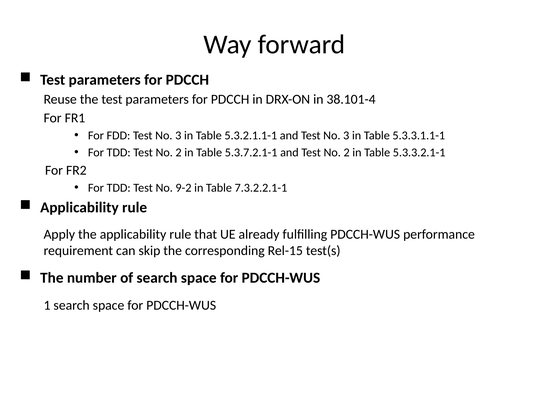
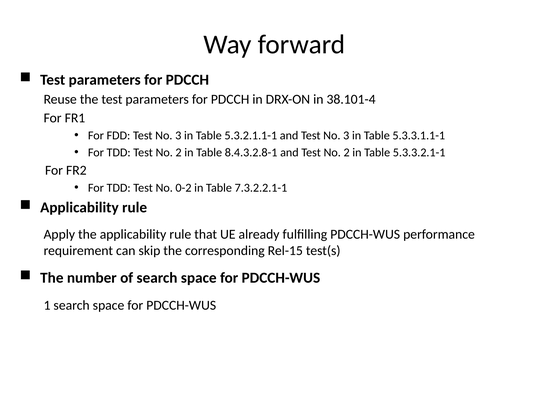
5.3.7.2.1-1: 5.3.7.2.1-1 -> 8.4.3.2.8-1
9-2: 9-2 -> 0-2
